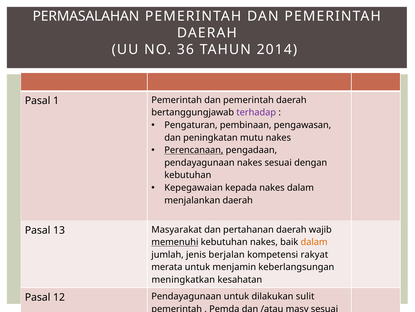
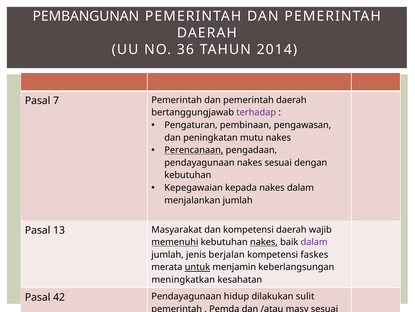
PERMASALAHAN: PERMASALAHAN -> PEMBANGUNAN
1: 1 -> 7
menjalankan daerah: daerah -> jumlah
dan pertahanan: pertahanan -> kompetensi
nakes at (264, 242) underline: none -> present
dalam at (314, 242) colour: orange -> purple
rakyat: rakyat -> faskes
untuk at (197, 267) underline: none -> present
12: 12 -> 42
Pendayagunaan untuk: untuk -> hidup
